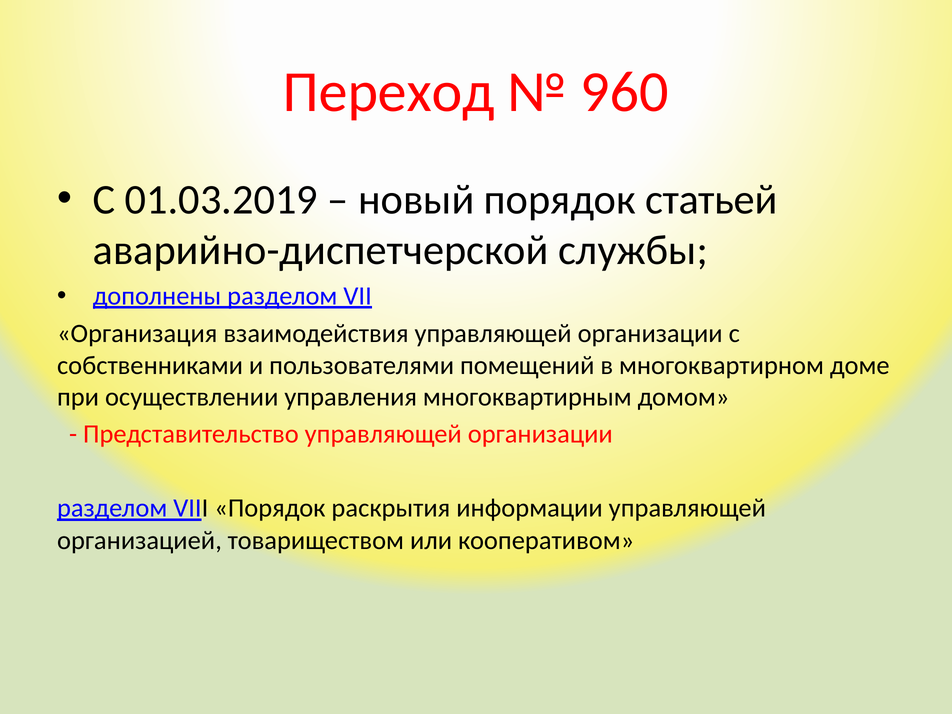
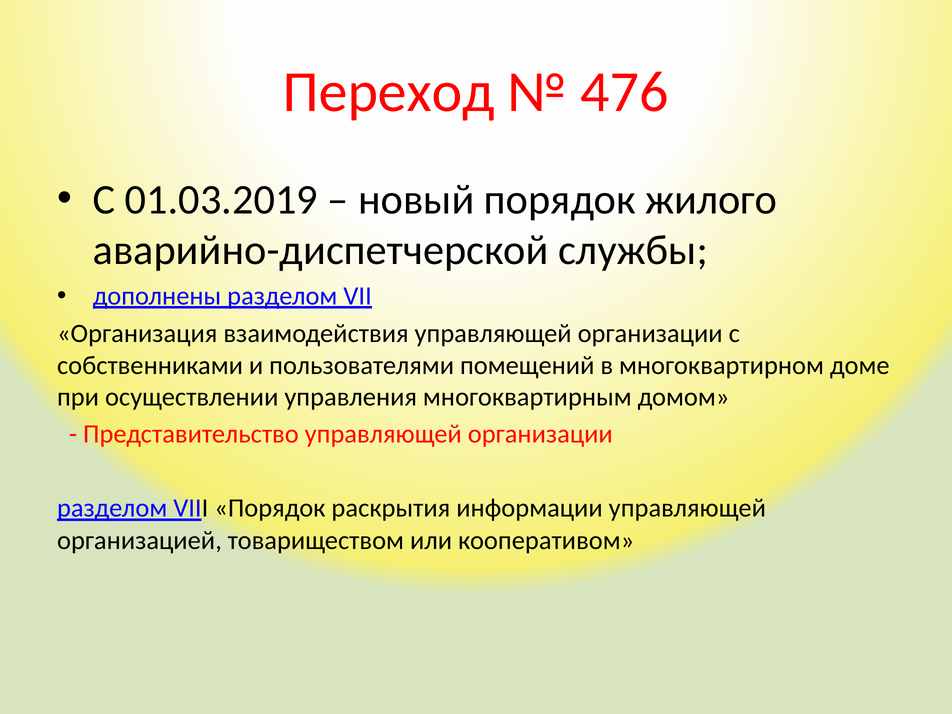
960: 960 -> 476
статьей: статьей -> жилого
